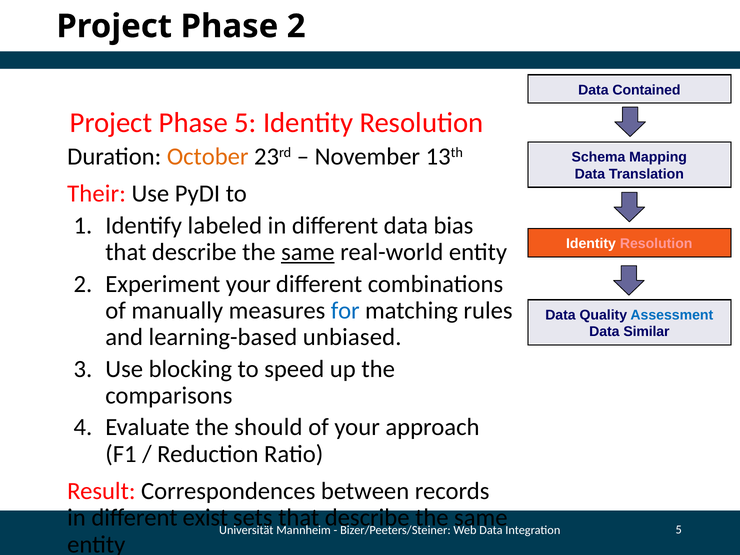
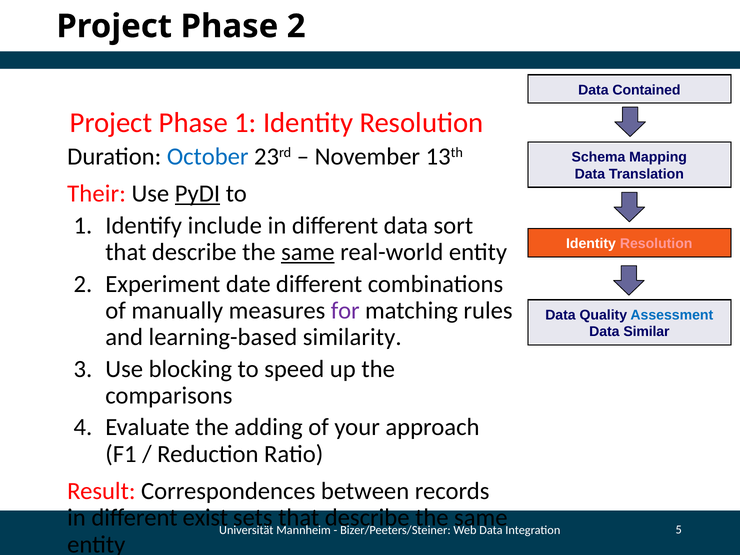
Phase 5: 5 -> 1
October colour: orange -> blue
PyDI underline: none -> present
labeled: labeled -> include
bias: bias -> sort
Experiment your: your -> date
for colour: blue -> purple
unbiased: unbiased -> similarity
should: should -> adding
